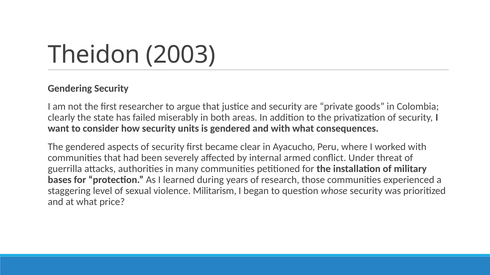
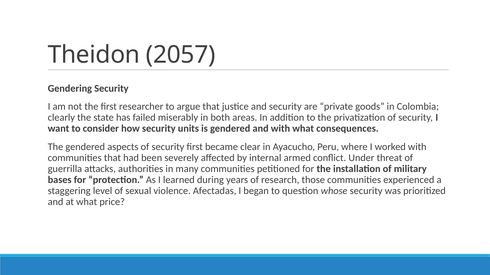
2003: 2003 -> 2057
Militarism: Militarism -> Afectadas
